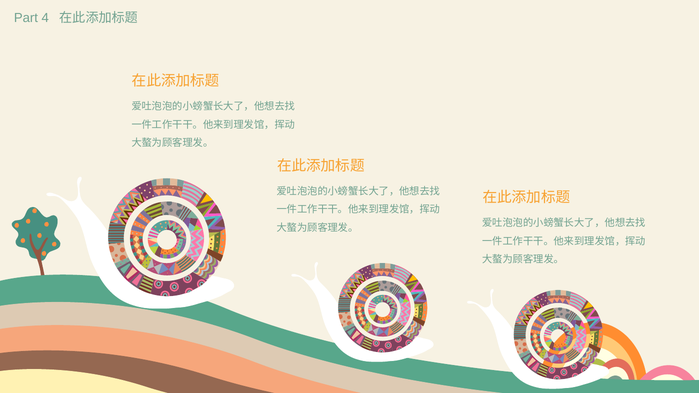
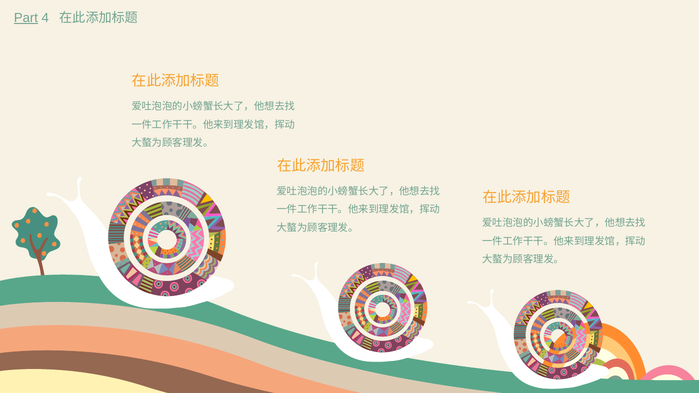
Part underline: none -> present
